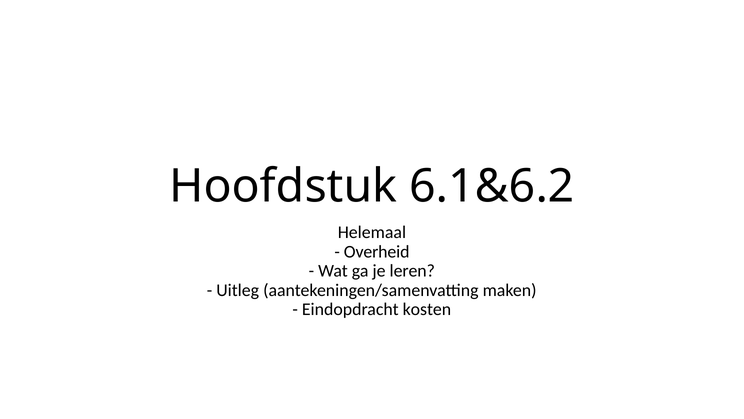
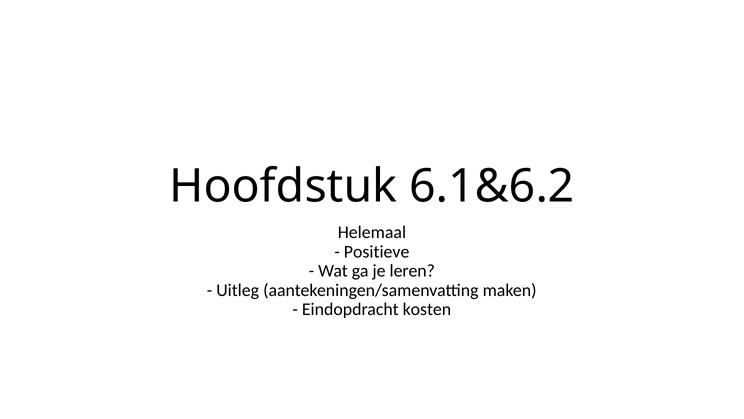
Overheid: Overheid -> Positieve
